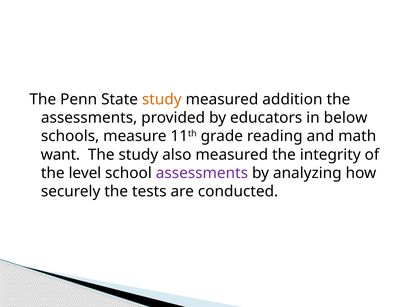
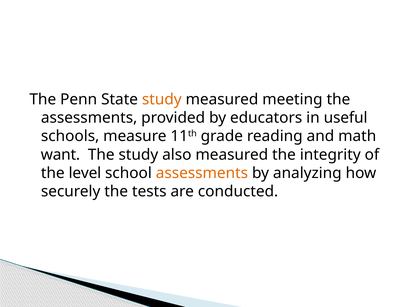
addition: addition -> meeting
below: below -> useful
assessments at (202, 173) colour: purple -> orange
